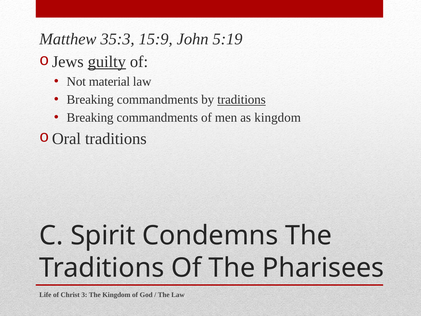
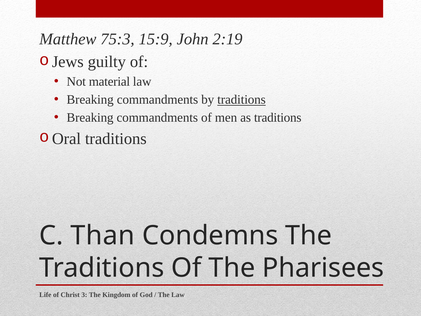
35:3: 35:3 -> 75:3
5:19: 5:19 -> 2:19
guilty underline: present -> none
as kingdom: kingdom -> traditions
Spirit: Spirit -> Than
